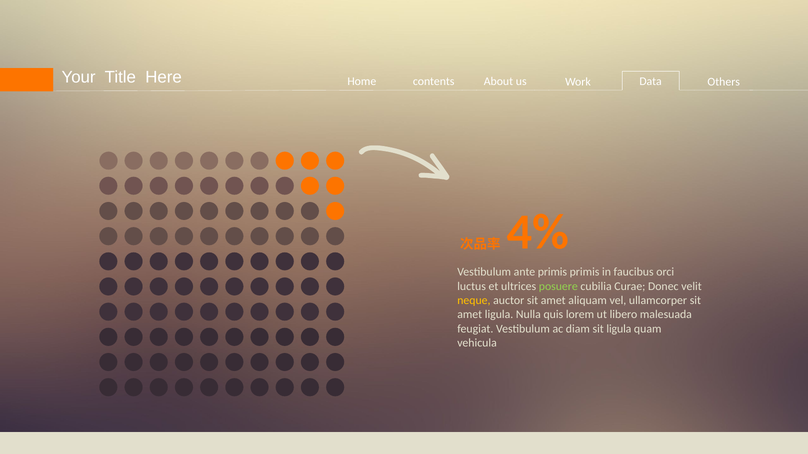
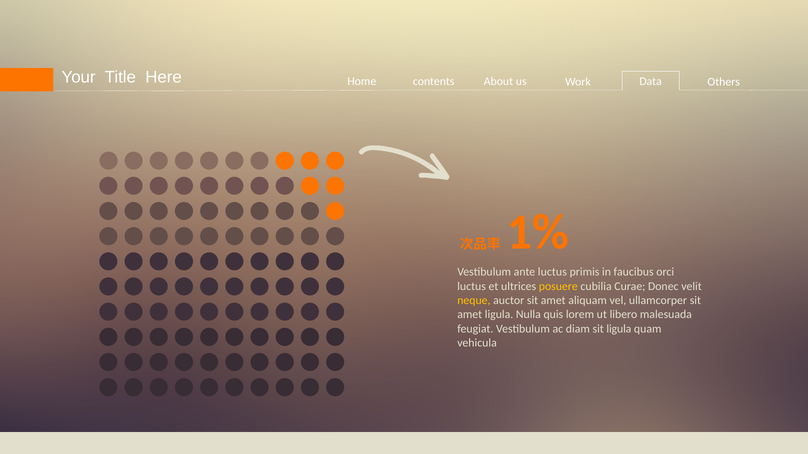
4%: 4% -> 1%
ante primis: primis -> luctus
posuere colour: light green -> yellow
